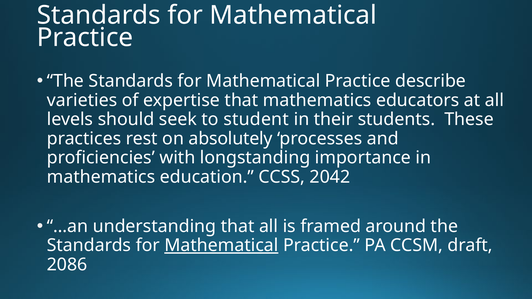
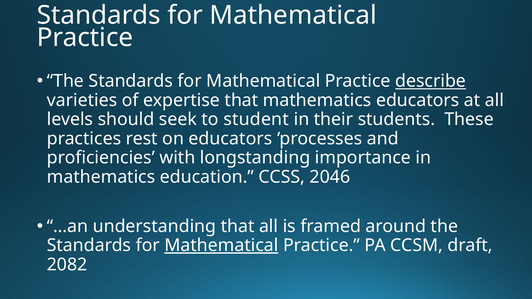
describe underline: none -> present
on absolutely: absolutely -> educators
2042: 2042 -> 2046
2086: 2086 -> 2082
